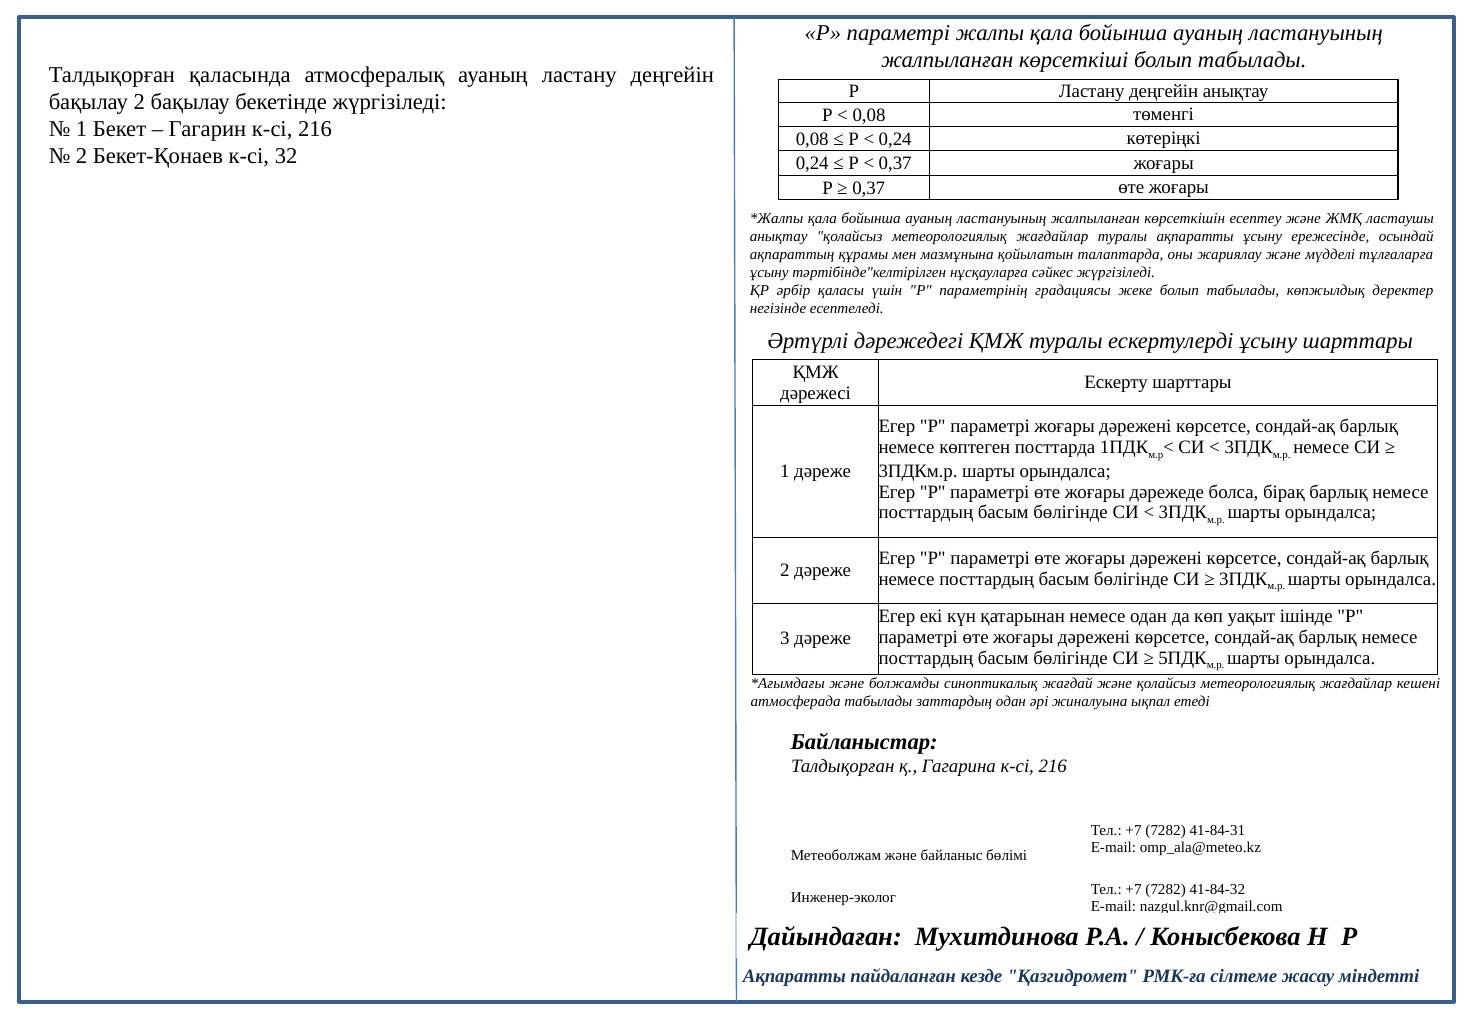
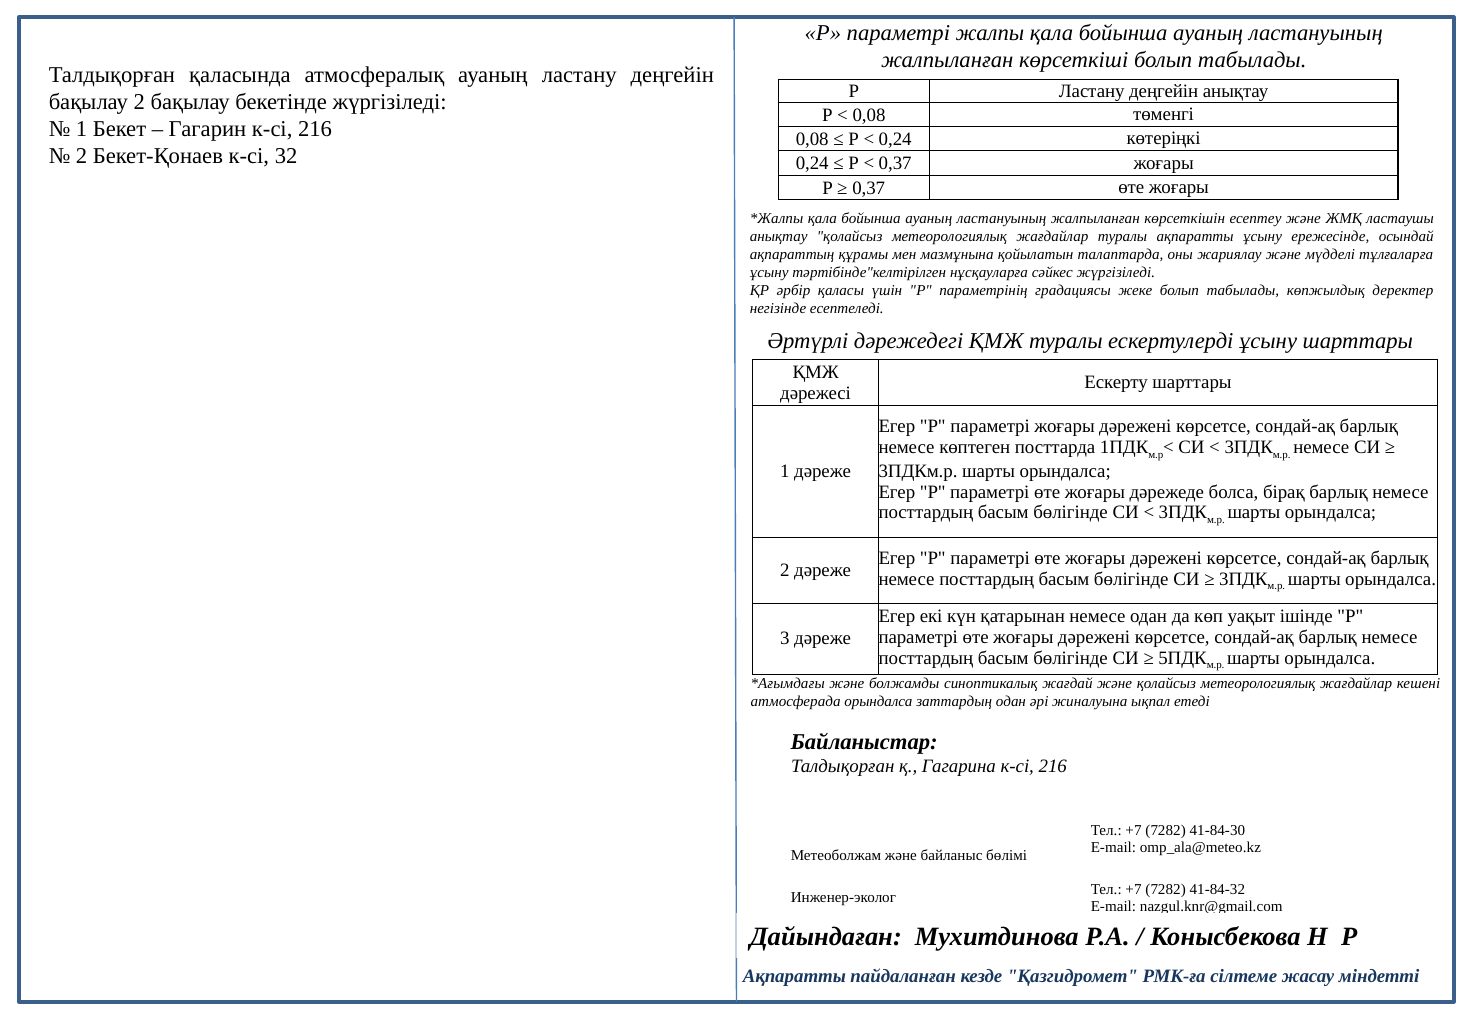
атмосферада табылады: табылады -> орындалса
41-84-31: 41-84-31 -> 41-84-30
